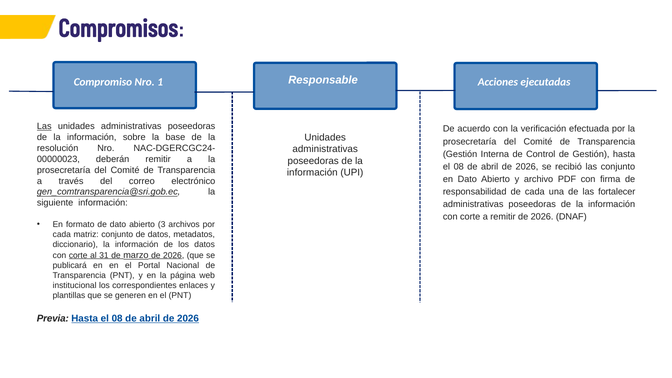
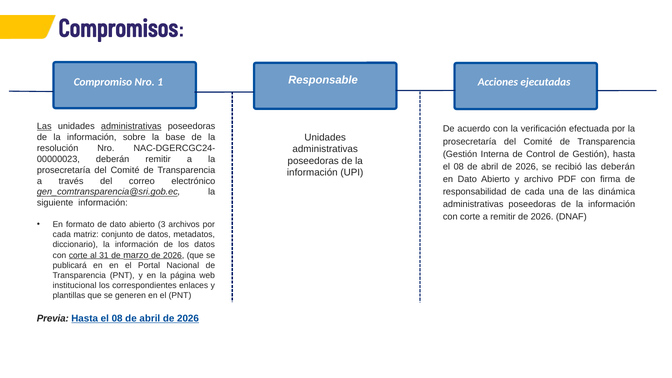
administrativas at (131, 126) underline: none -> present
las conjunto: conjunto -> deberán
fortalecer: fortalecer -> dinámica
